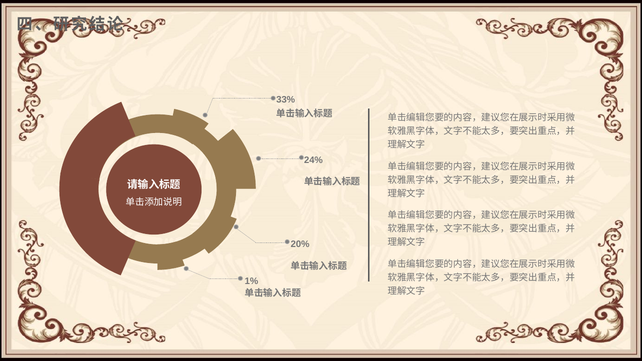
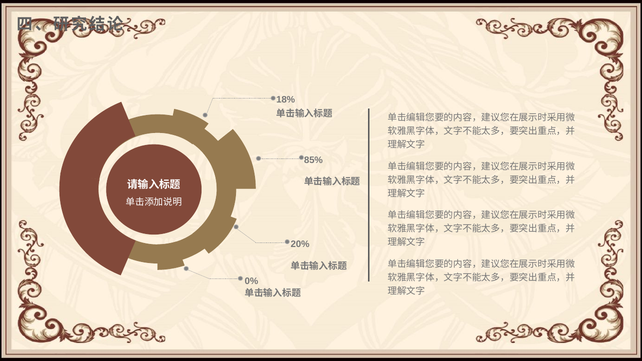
33%: 33% -> 18%
24%: 24% -> 85%
1%: 1% -> 0%
